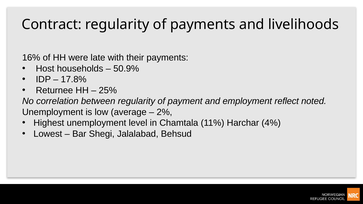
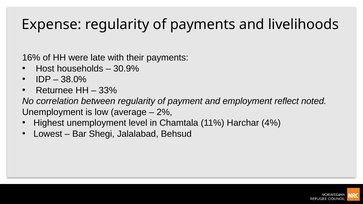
Contract: Contract -> Expense
50.9%: 50.9% -> 30.9%
17.8%: 17.8% -> 38.0%
25%: 25% -> 33%
